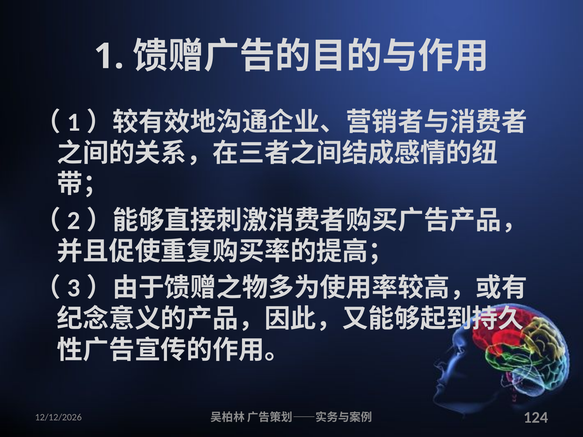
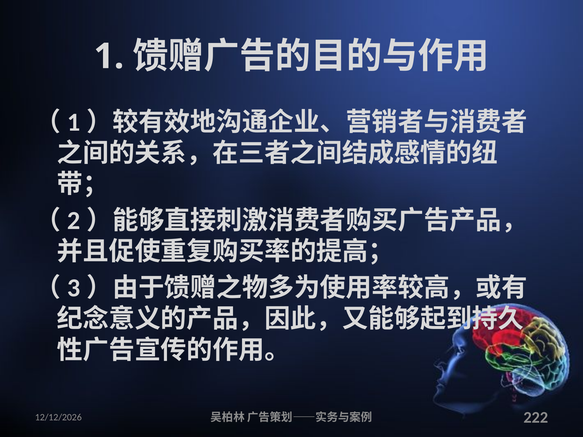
124: 124 -> 222
